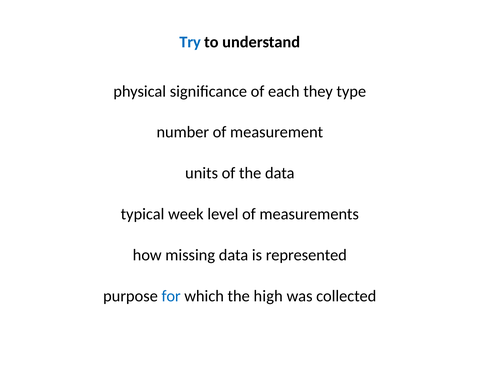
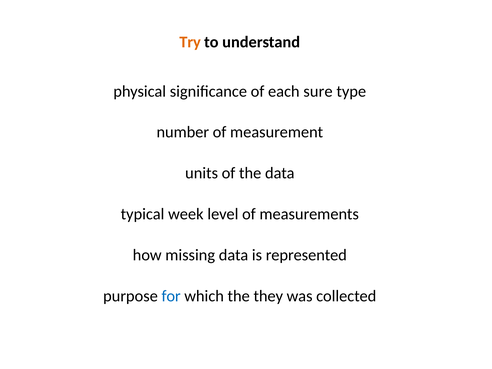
Try colour: blue -> orange
they: they -> sure
high: high -> they
